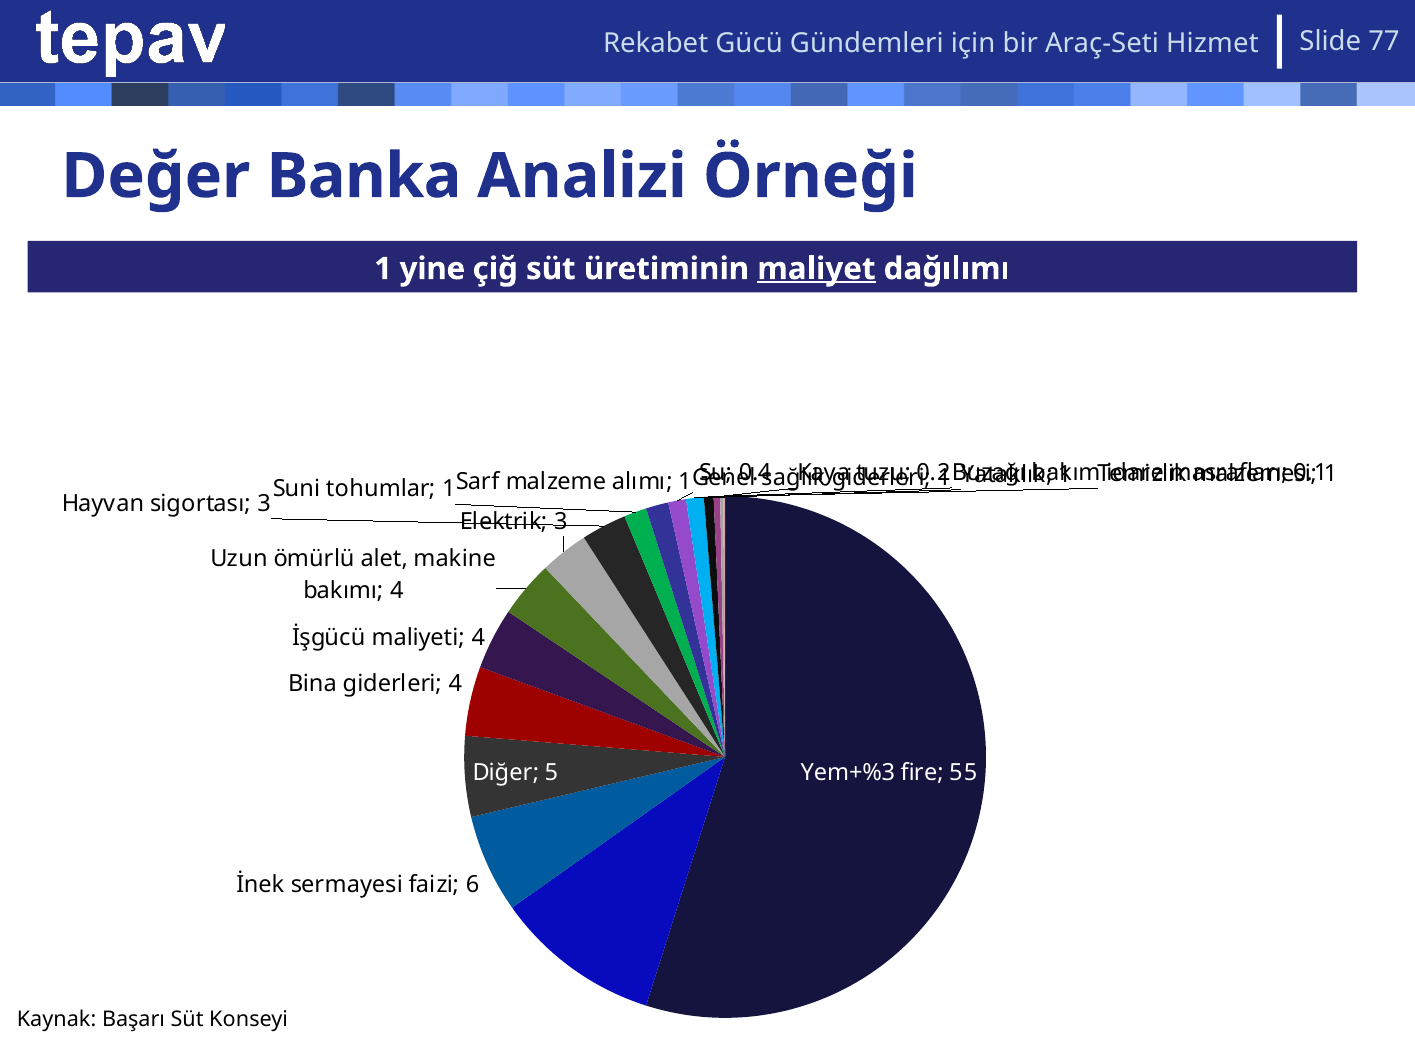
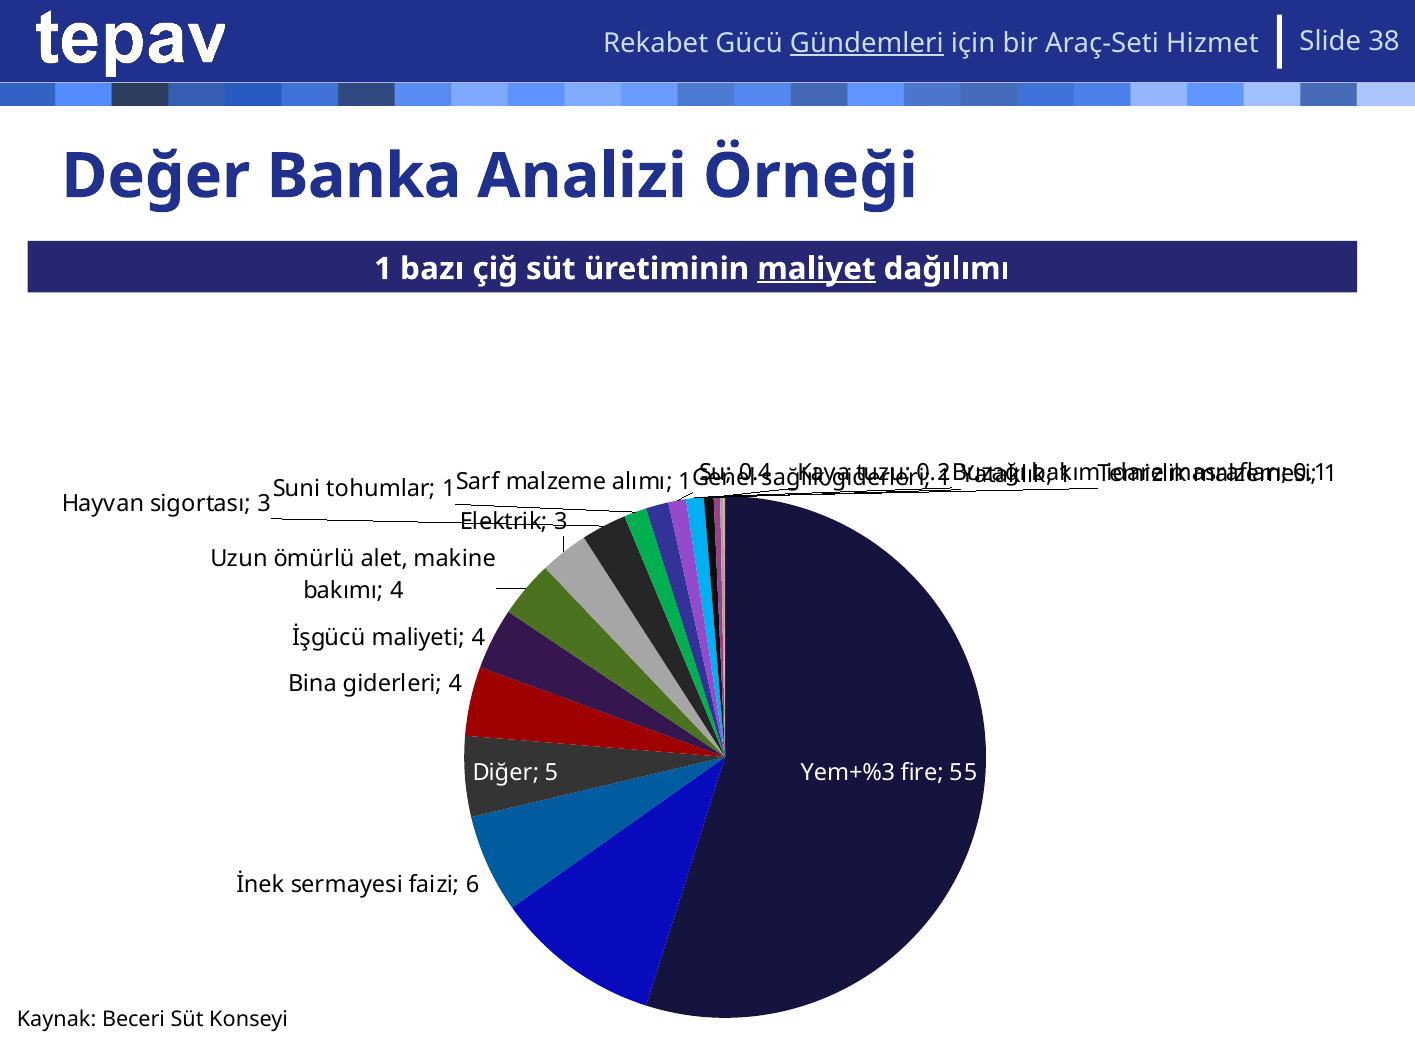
77: 77 -> 38
Gündemleri underline: none -> present
yine: yine -> bazı
Başarı: Başarı -> Beceri
